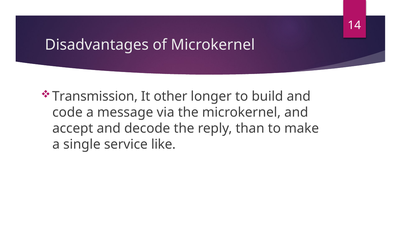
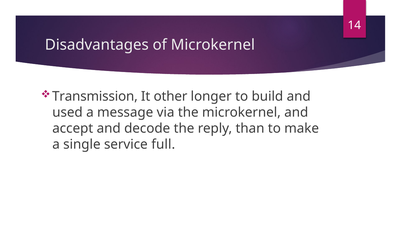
code: code -> used
like: like -> full
